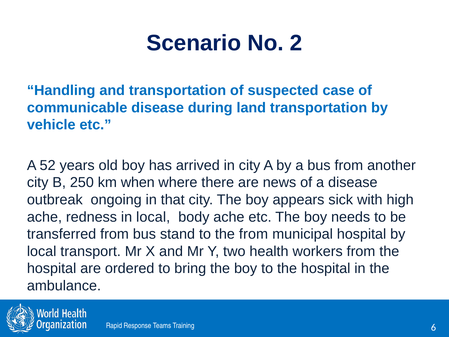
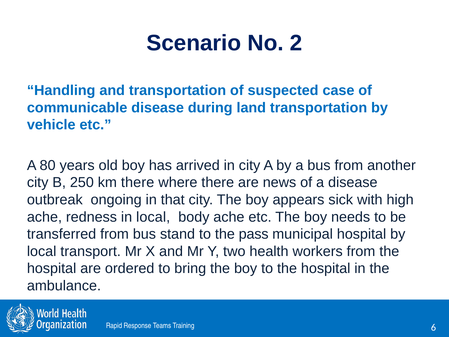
52: 52 -> 80
km when: when -> there
the from: from -> pass
